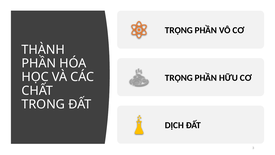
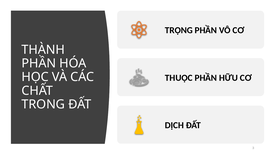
TRỌNG at (179, 78): TRỌNG -> THUỘC
